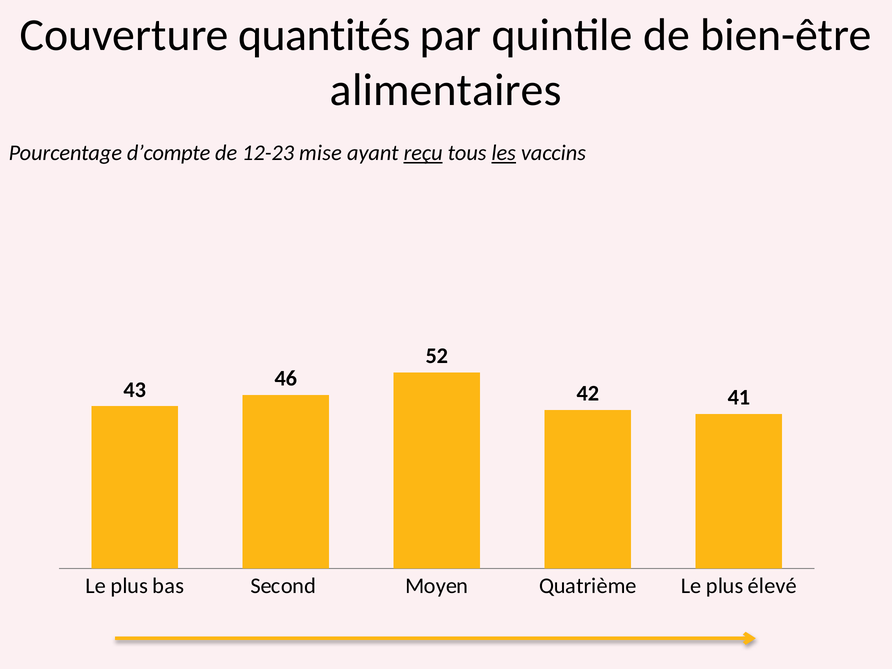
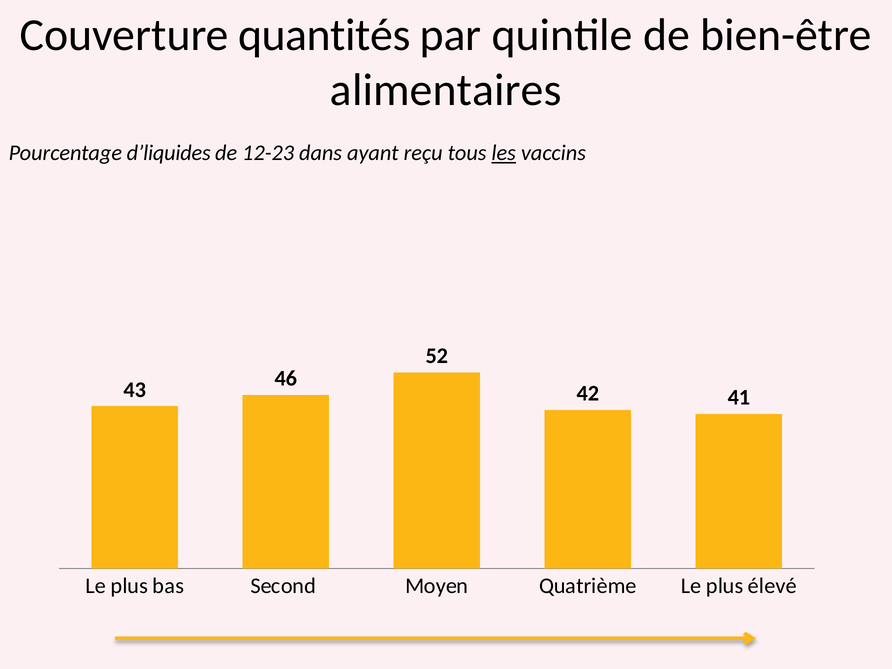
d’compte: d’compte -> d’liquides
mise: mise -> dans
reçu underline: present -> none
